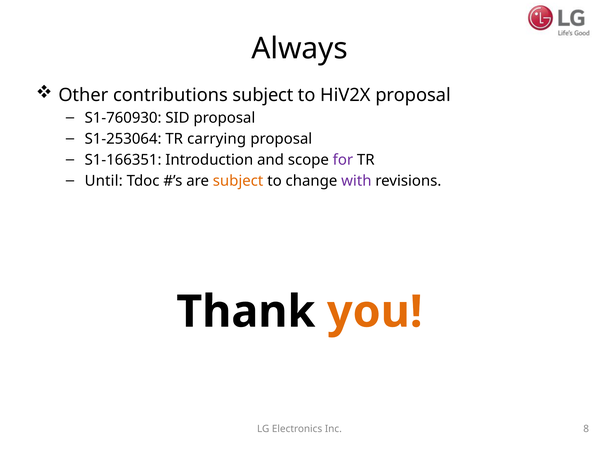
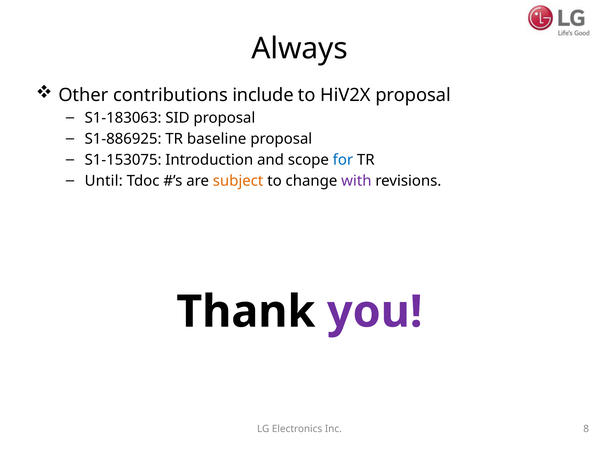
contributions subject: subject -> include
S1-760930: S1-760930 -> S1-183063
S1-253064: S1-253064 -> S1-886925
carrying: carrying -> baseline
S1-166351: S1-166351 -> S1-153075
for colour: purple -> blue
you colour: orange -> purple
